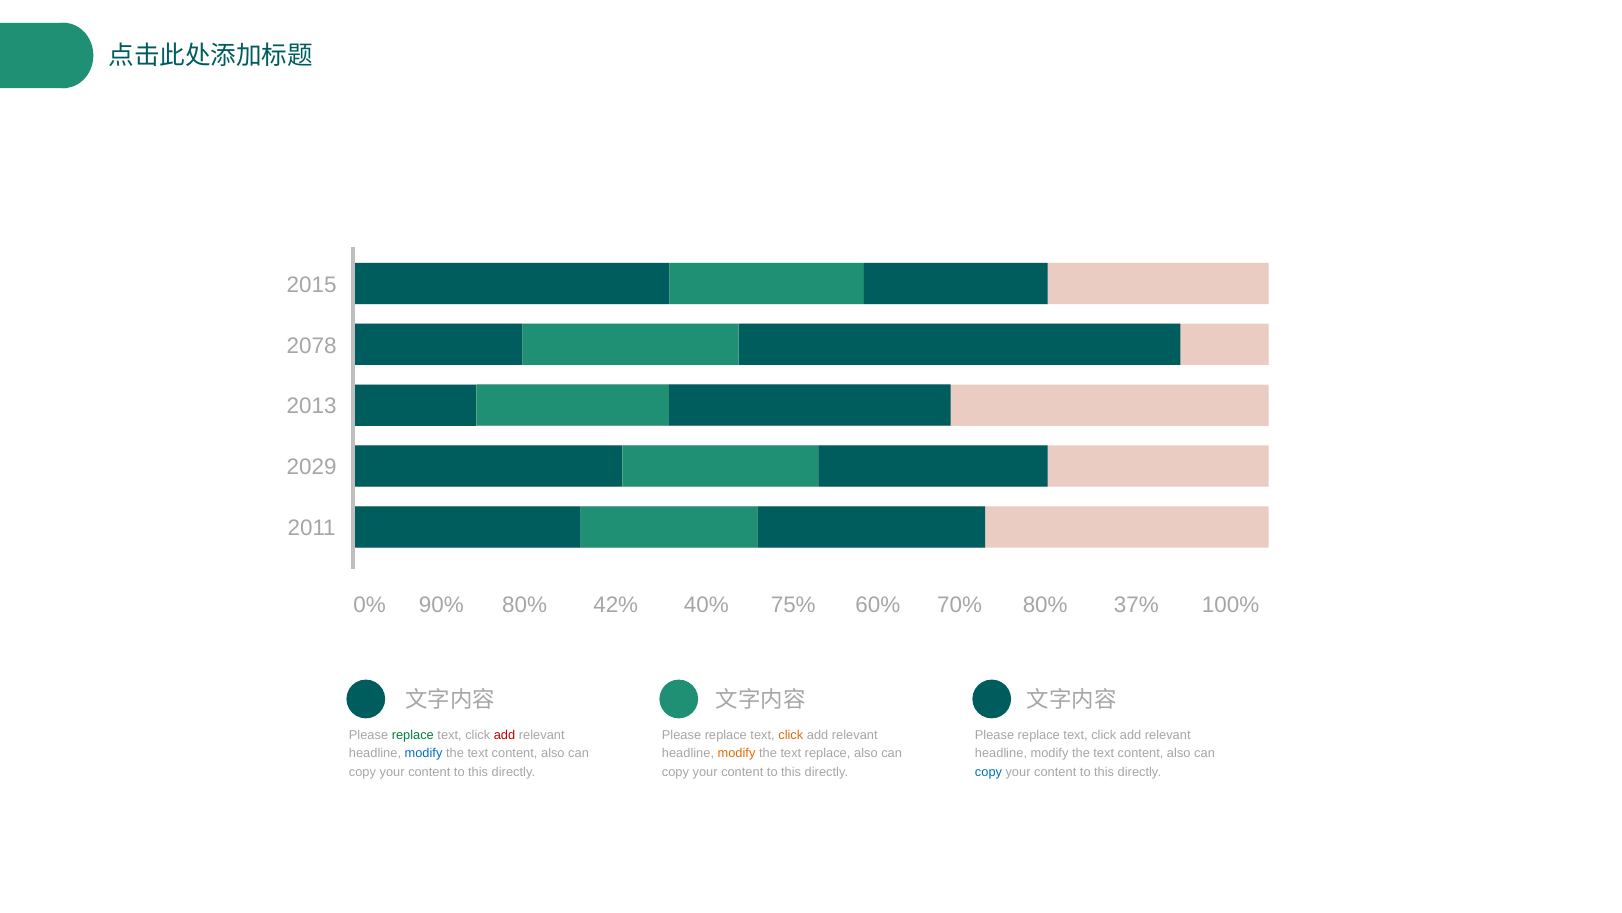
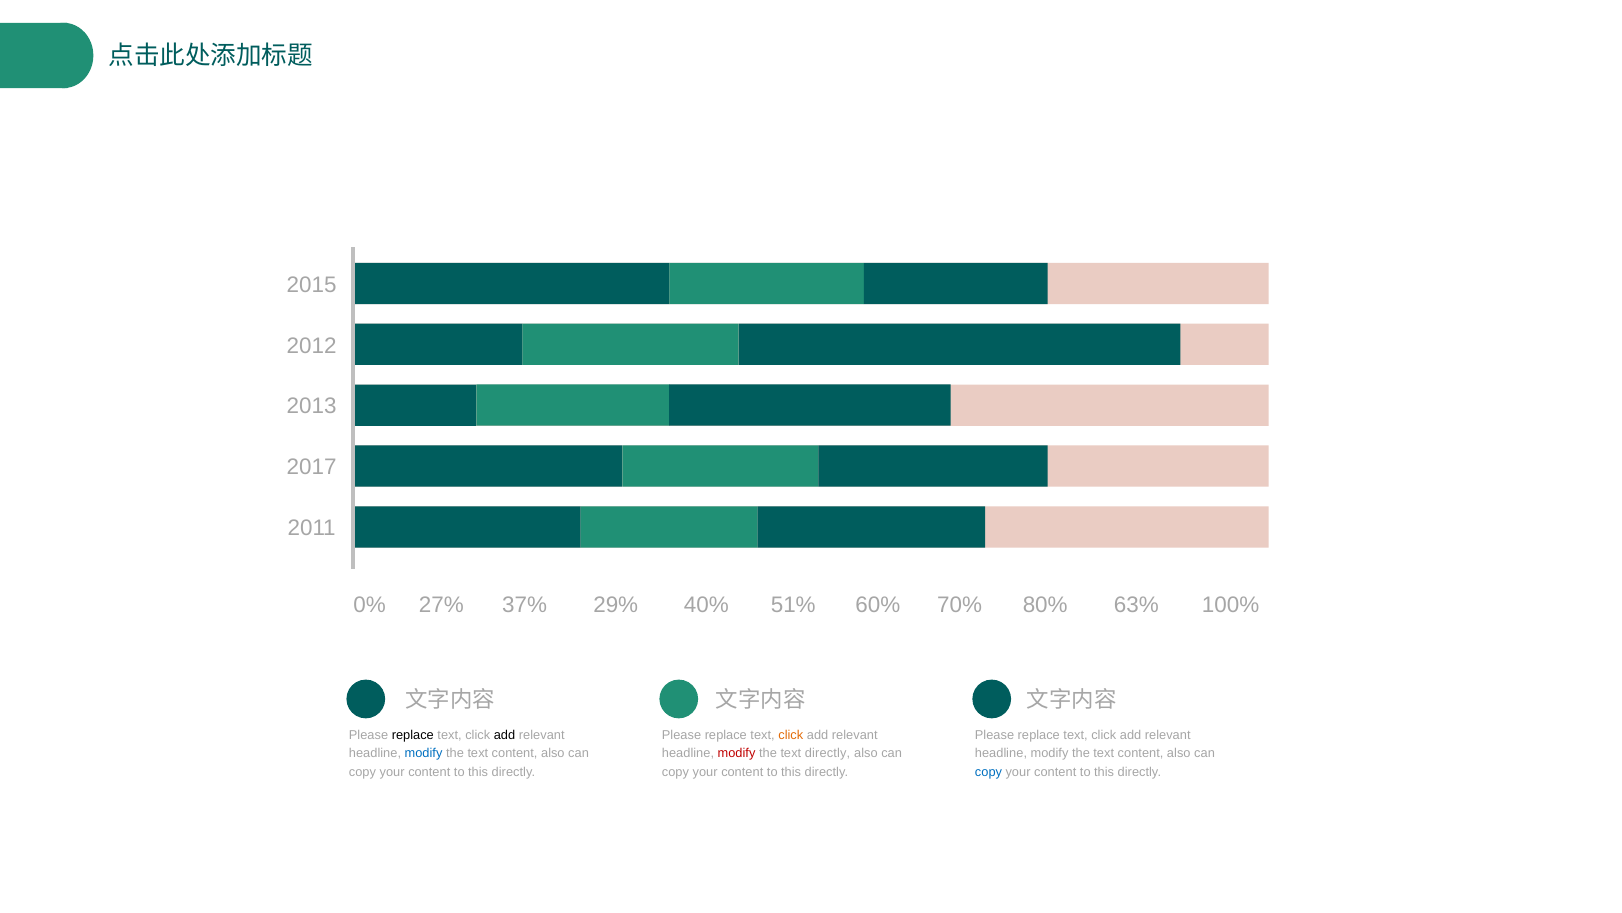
2078: 2078 -> 2012
2029: 2029 -> 2017
90%: 90% -> 27%
80% at (525, 605): 80% -> 37%
42%: 42% -> 29%
75%: 75% -> 51%
37%: 37% -> 63%
replace at (413, 735) colour: green -> black
add at (505, 735) colour: red -> black
modify at (737, 753) colour: orange -> red
text replace: replace -> directly
